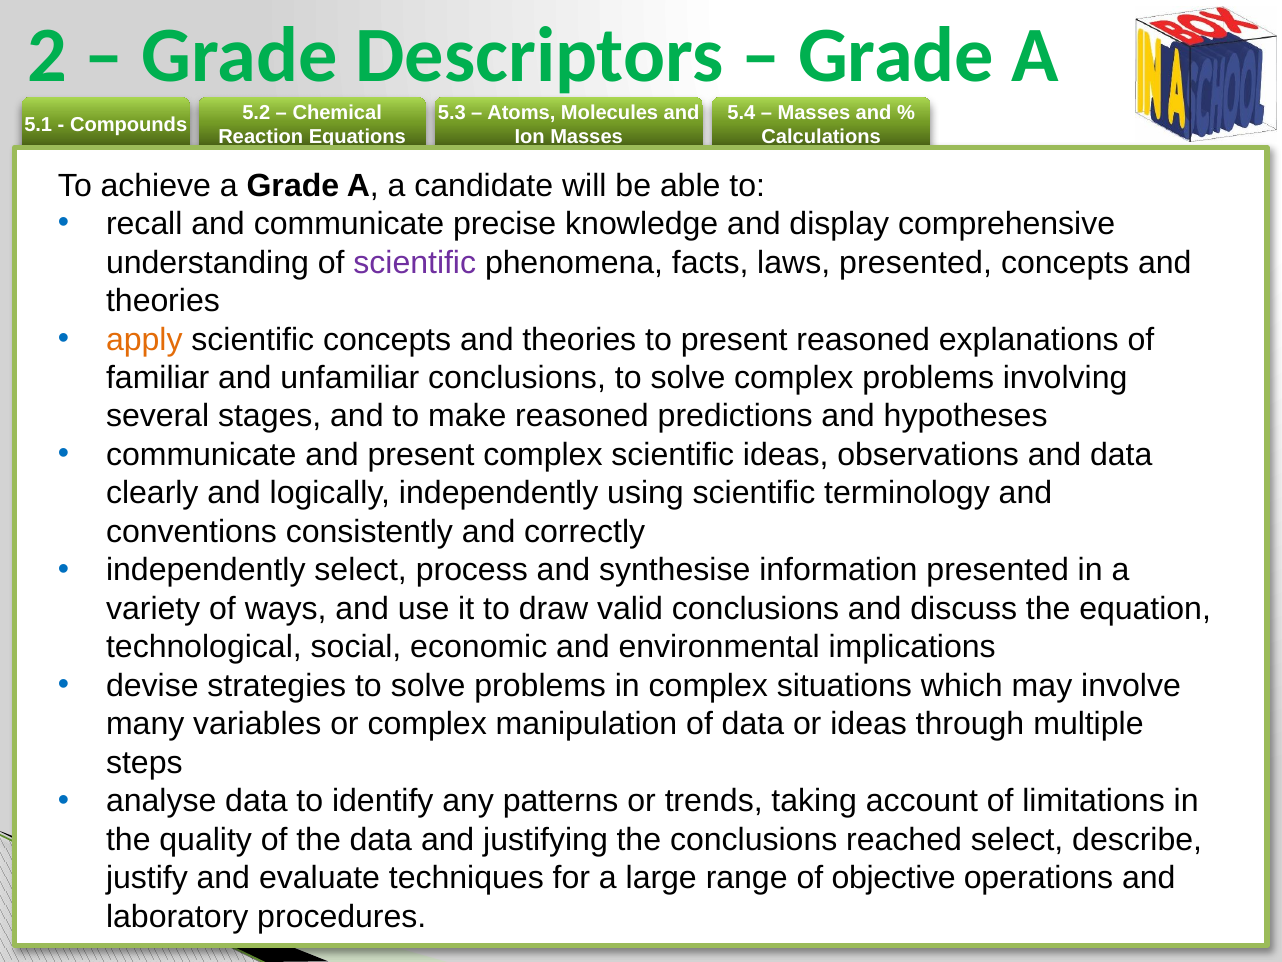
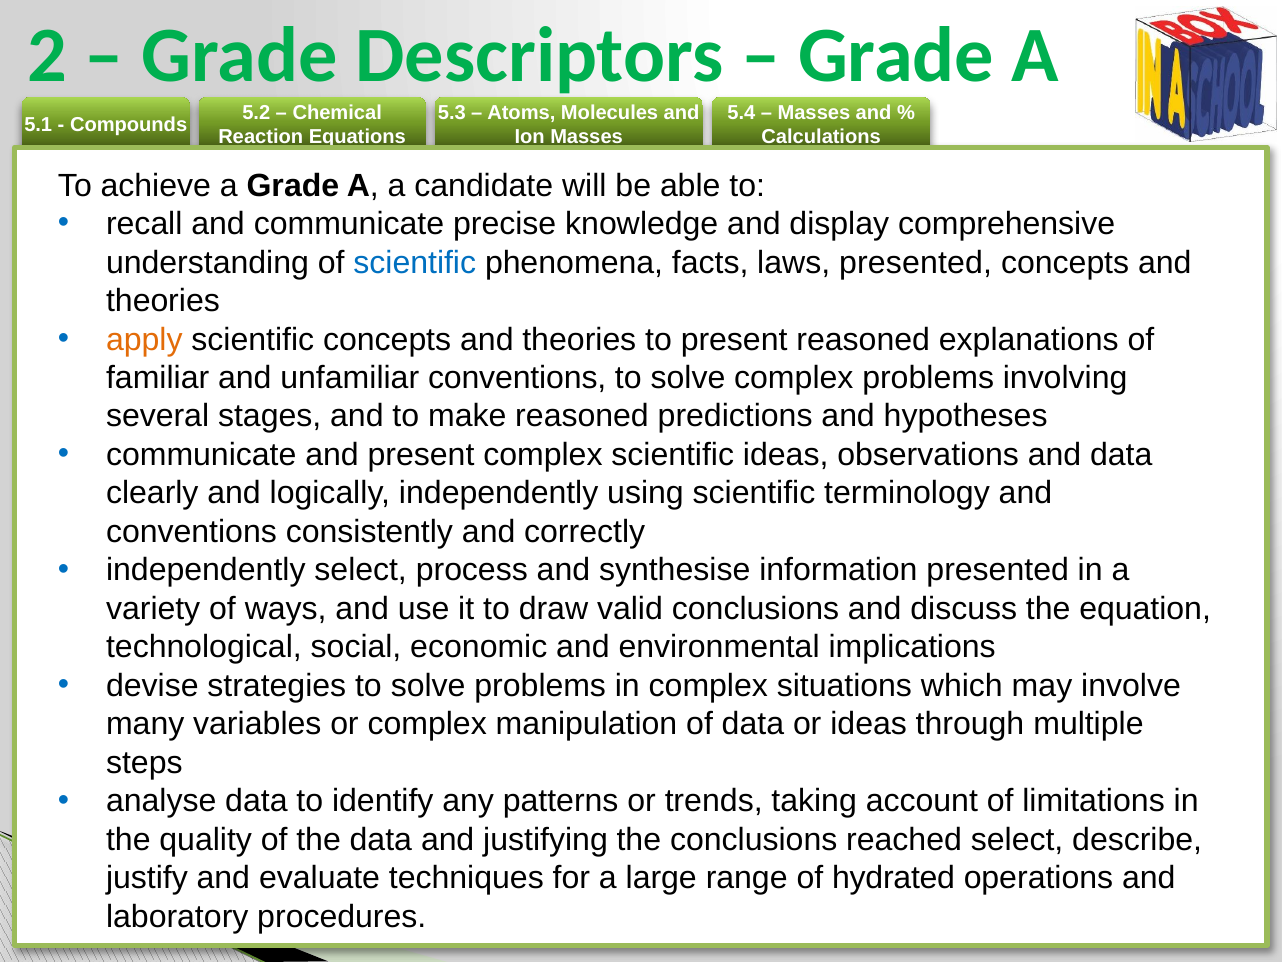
scientific at (415, 262) colour: purple -> blue
unfamiliar conclusions: conclusions -> conventions
objective: objective -> hydrated
